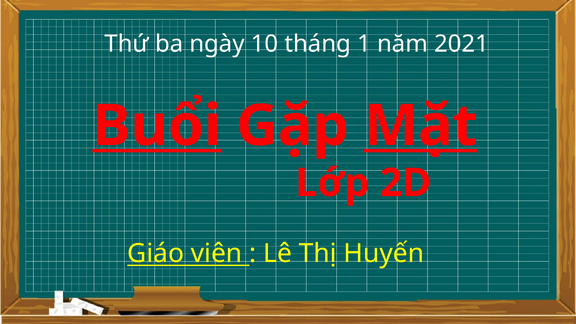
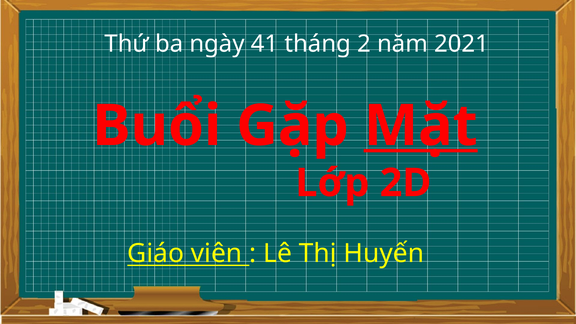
10: 10 -> 41
1: 1 -> 2
Buổi underline: present -> none
